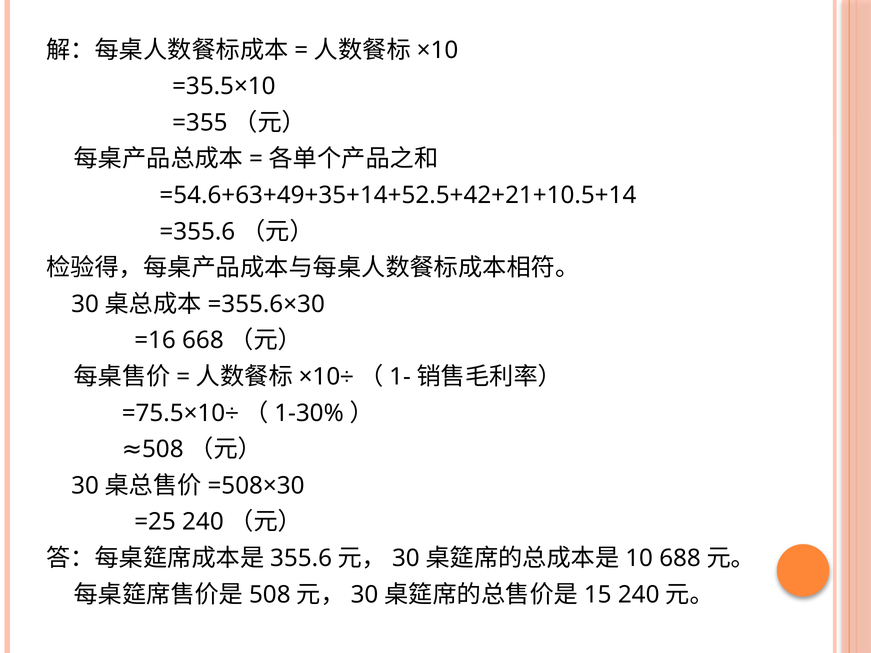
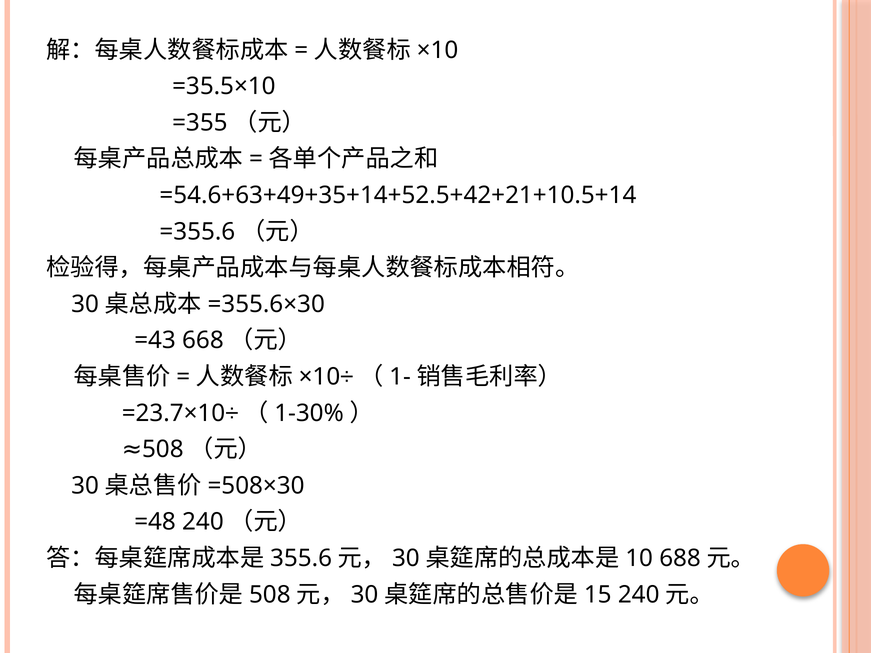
=16: =16 -> =43
=75.5×10: =75.5×10 -> =23.7×10
=25: =25 -> =48
